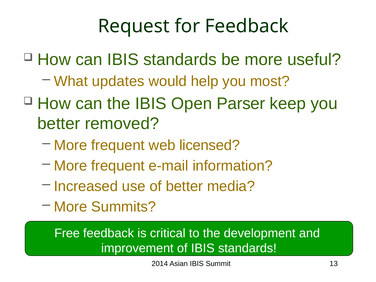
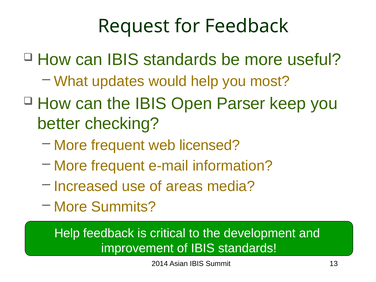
removed: removed -> checking
of better: better -> areas
Free at (67, 233): Free -> Help
